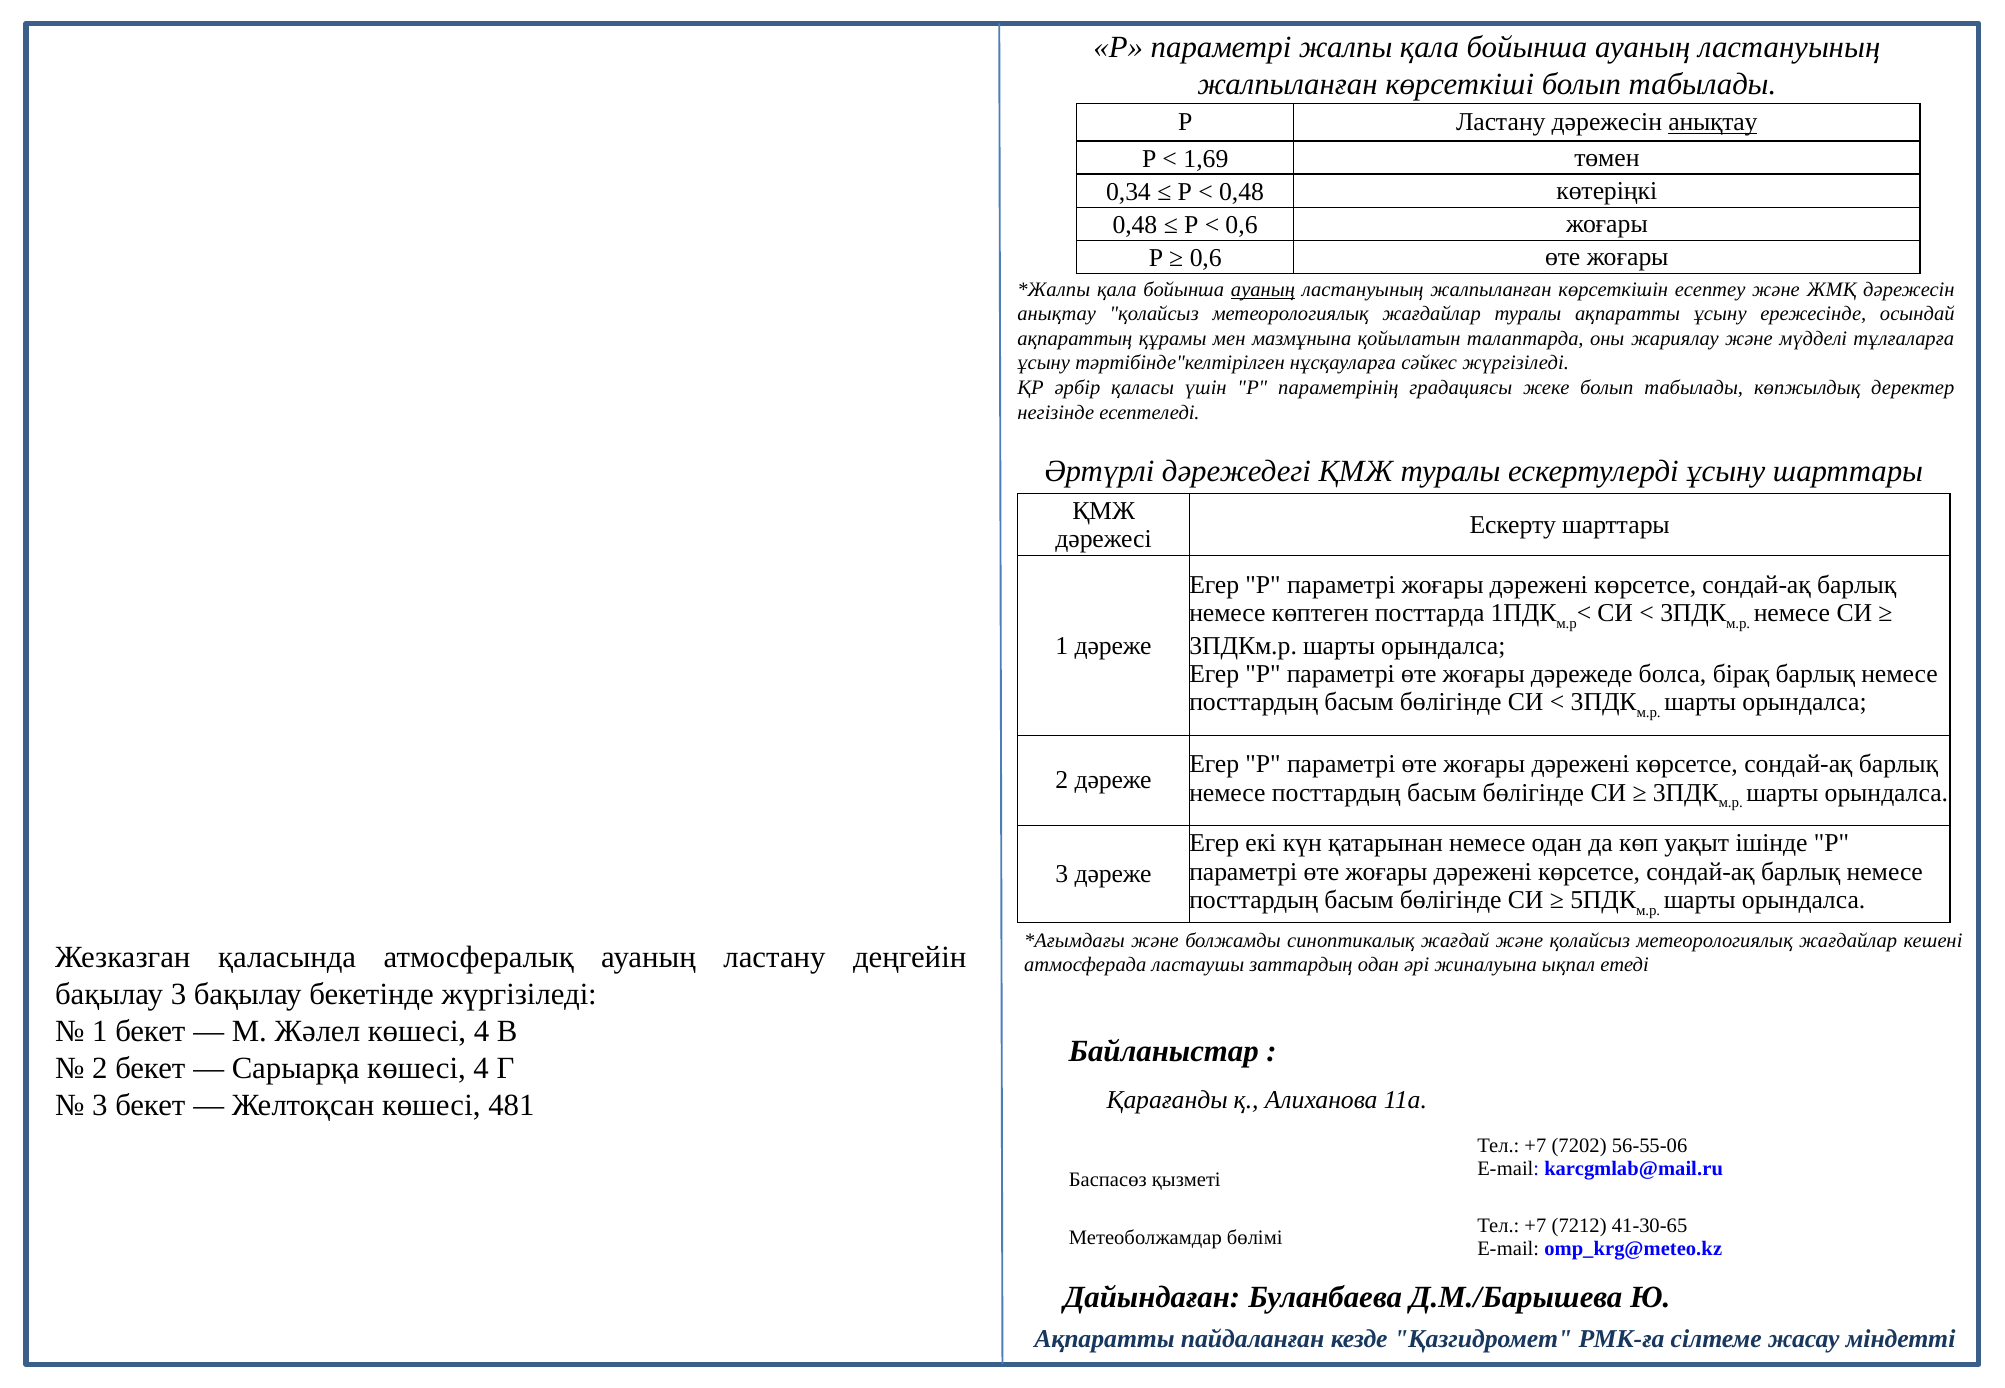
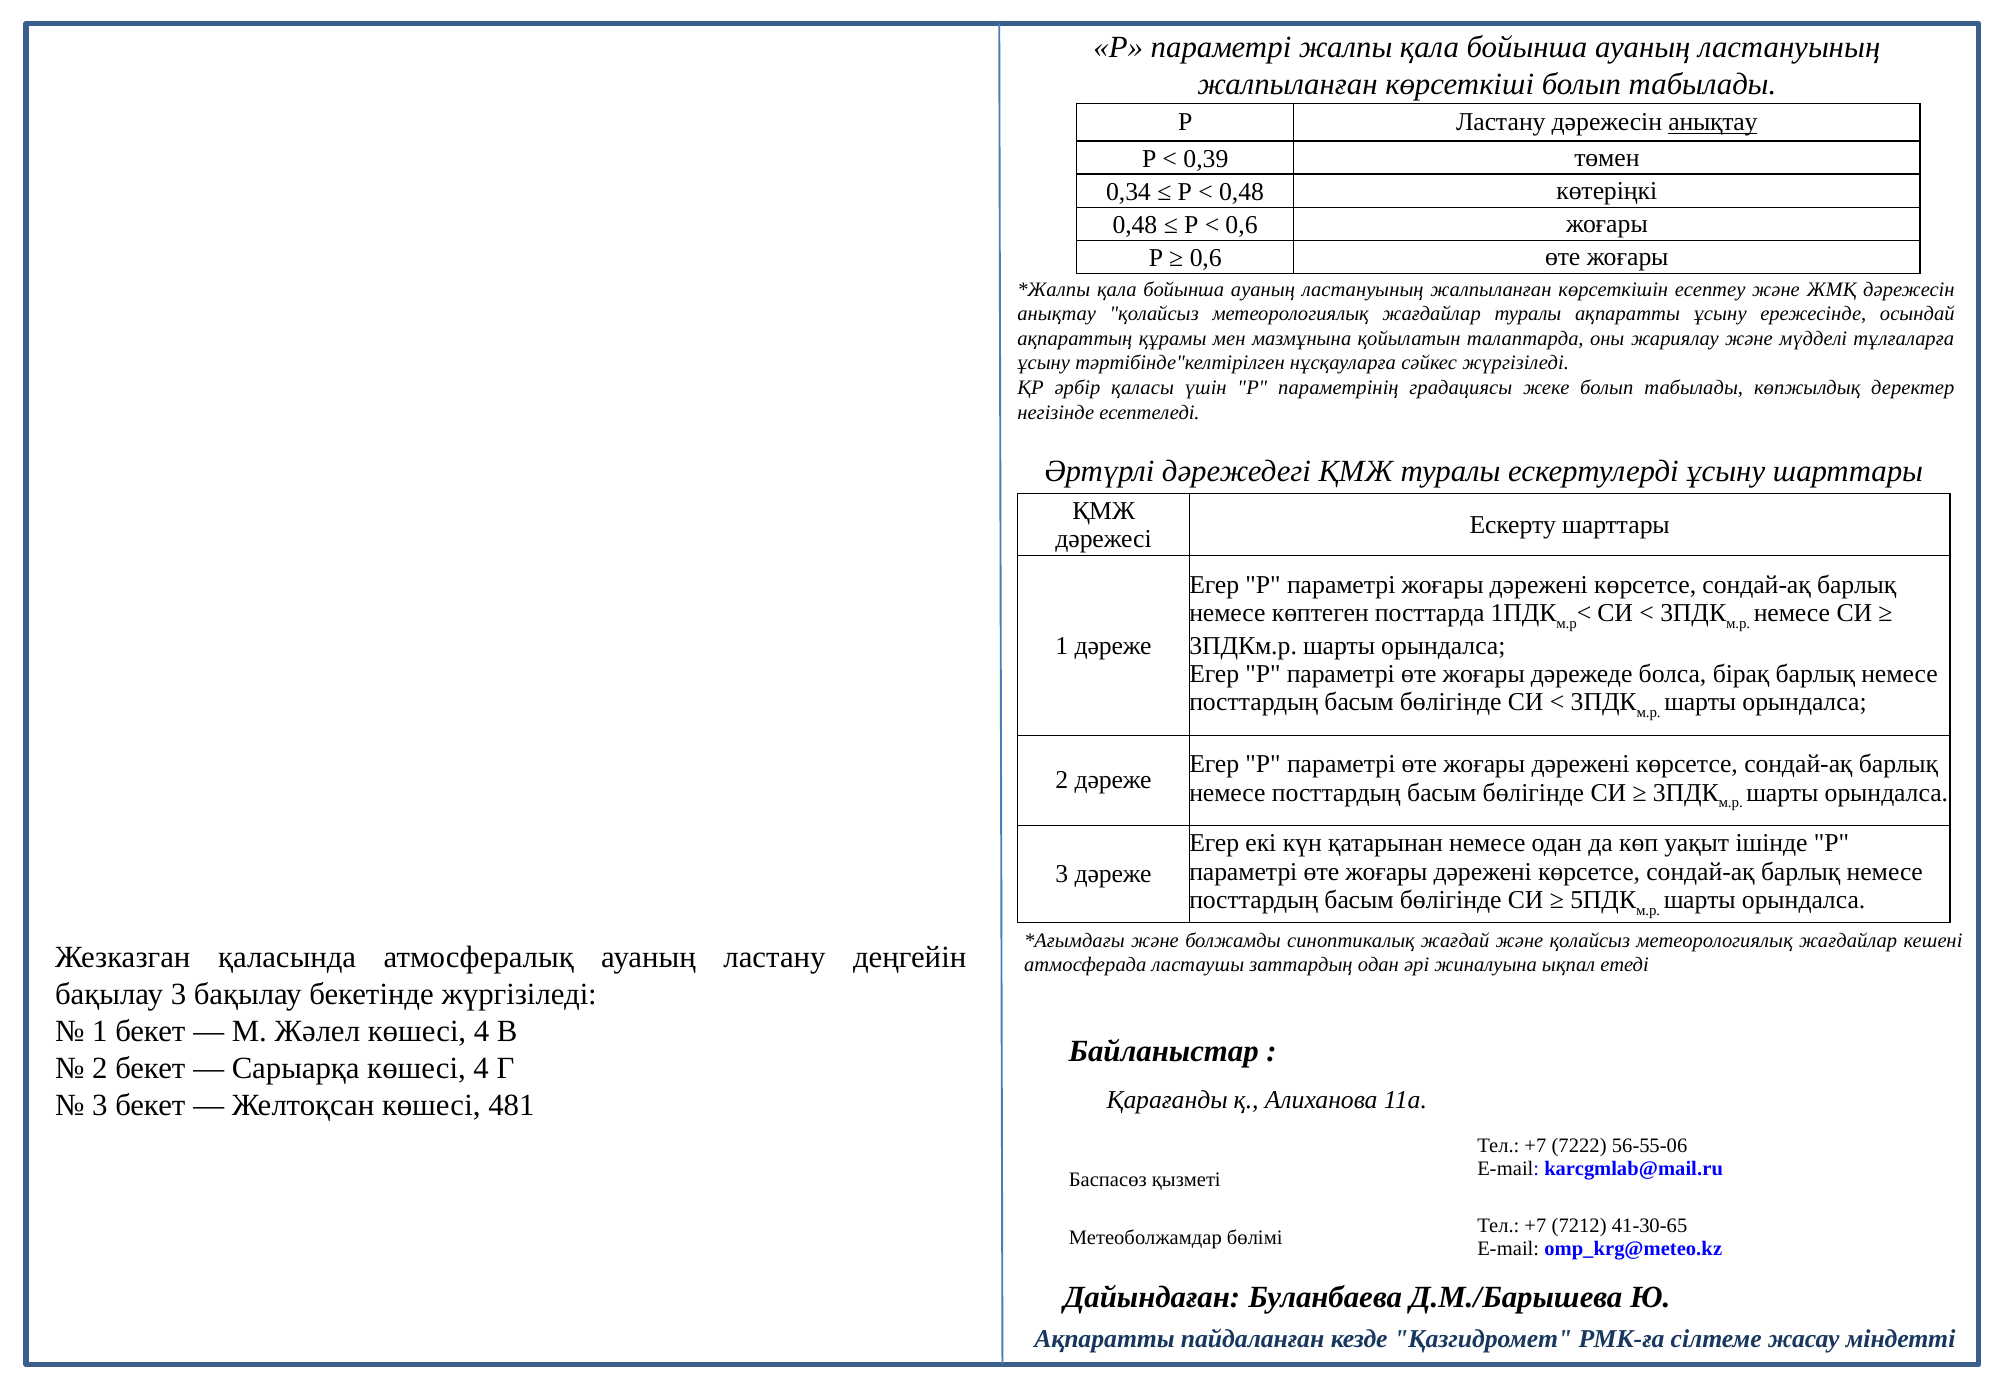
1,69: 1,69 -> 0,39
ауаның at (1263, 289) underline: present -> none
7202: 7202 -> 7222
